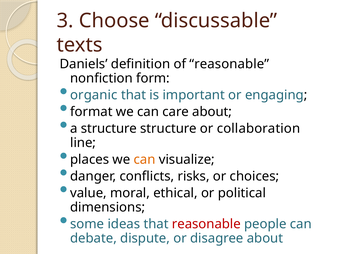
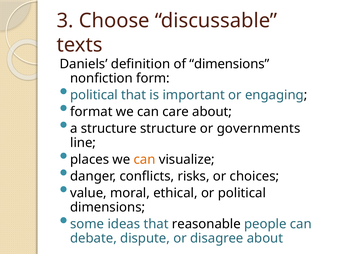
of reasonable: reasonable -> dimensions
organic at (94, 95): organic -> political
collaboration: collaboration -> governments
reasonable at (206, 224) colour: red -> black
